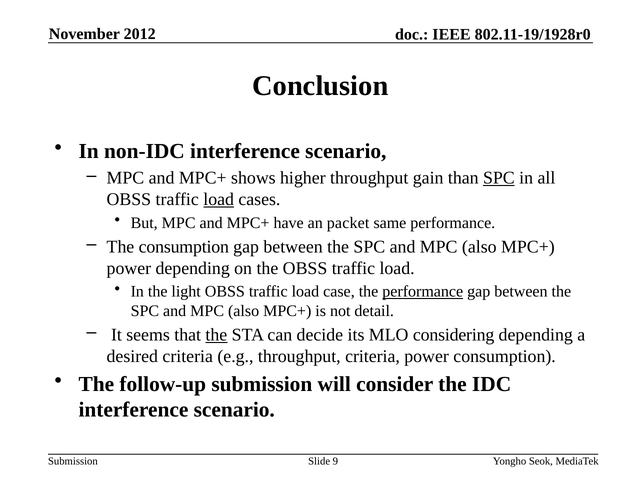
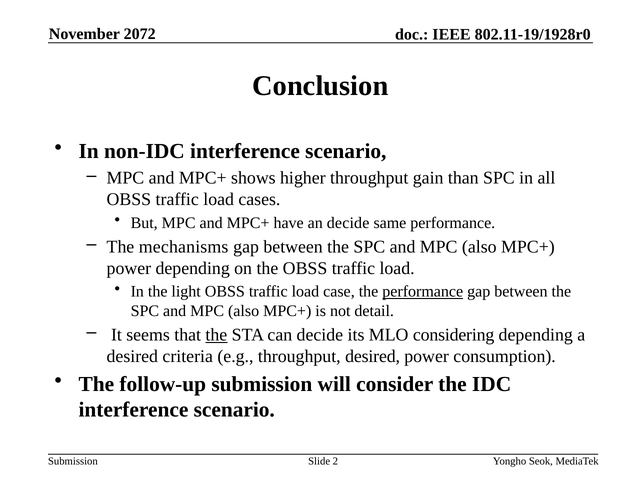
2012: 2012 -> 2072
SPC at (499, 178) underline: present -> none
load at (219, 199) underline: present -> none
an packet: packet -> decide
The consumption: consumption -> mechanisms
throughput criteria: criteria -> desired
9: 9 -> 2
